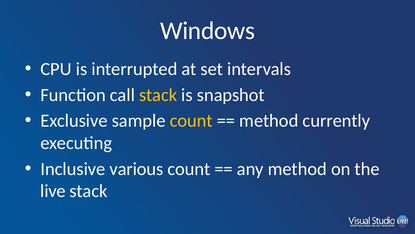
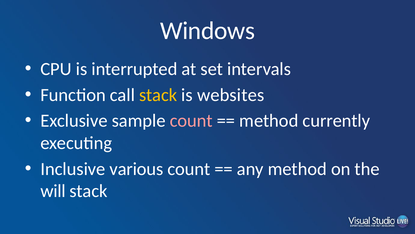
snapshot: snapshot -> websites
count at (191, 121) colour: yellow -> pink
live: live -> will
